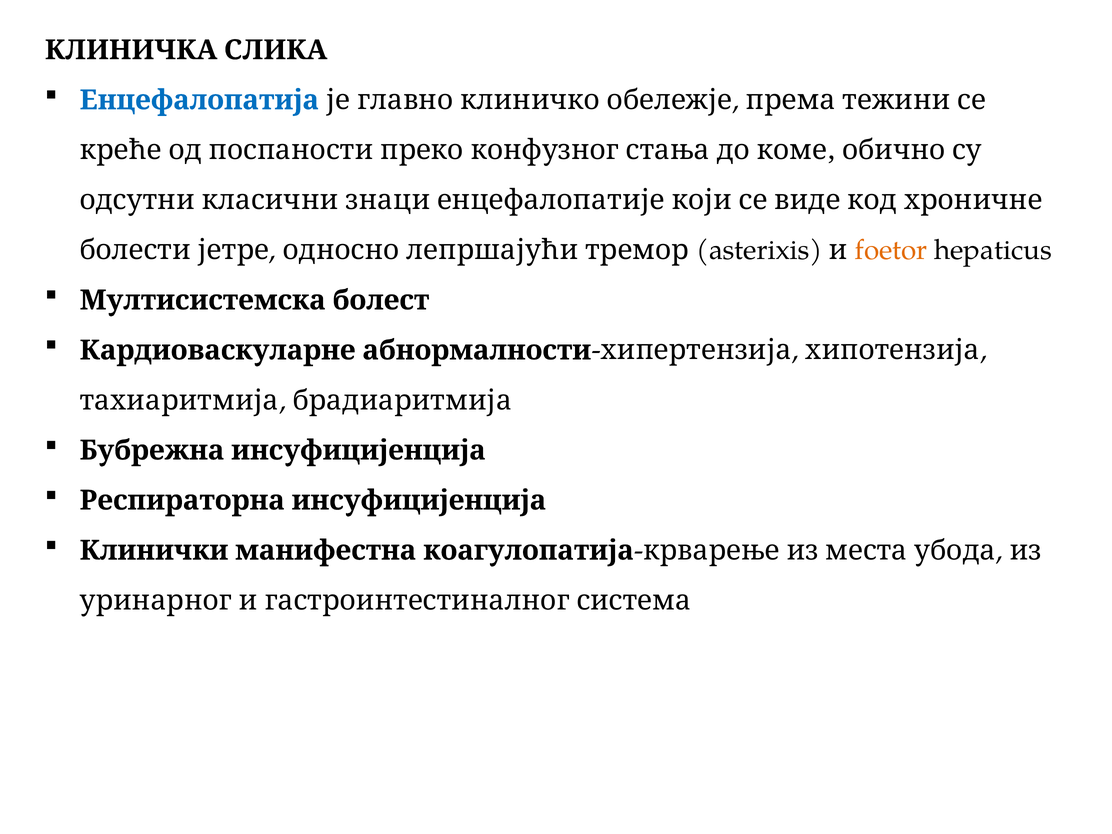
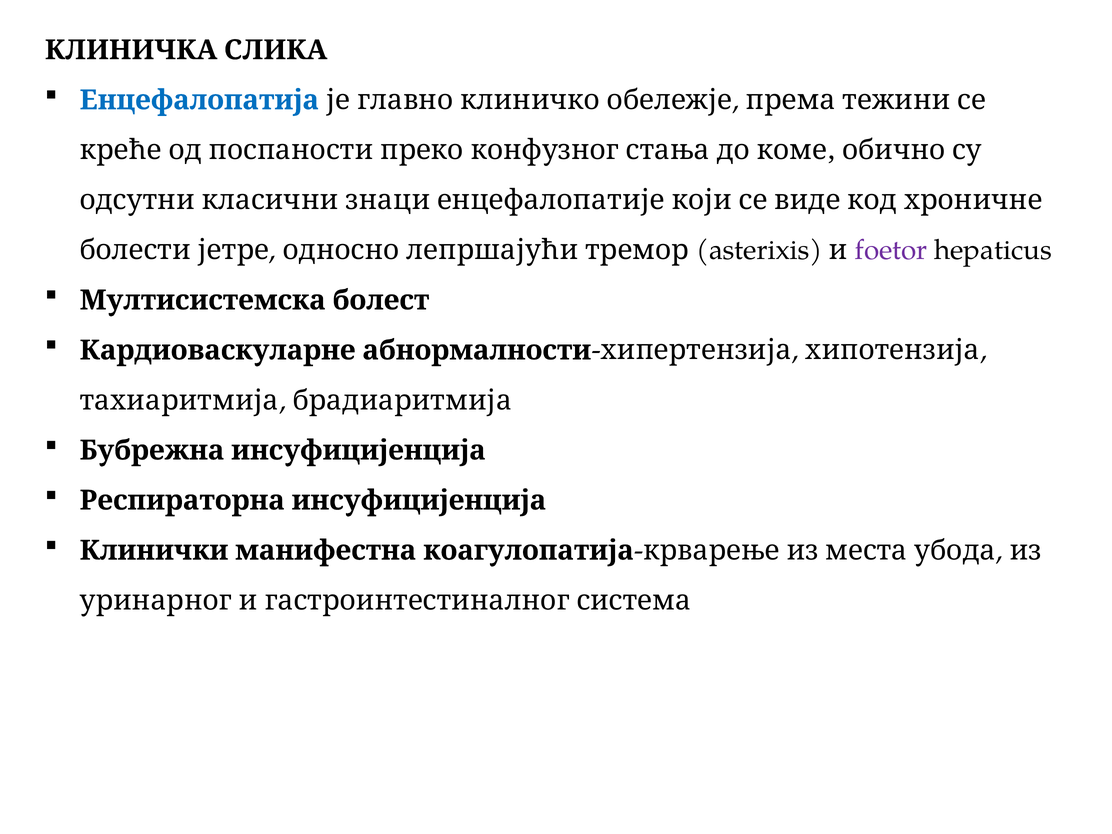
foetor colour: orange -> purple
